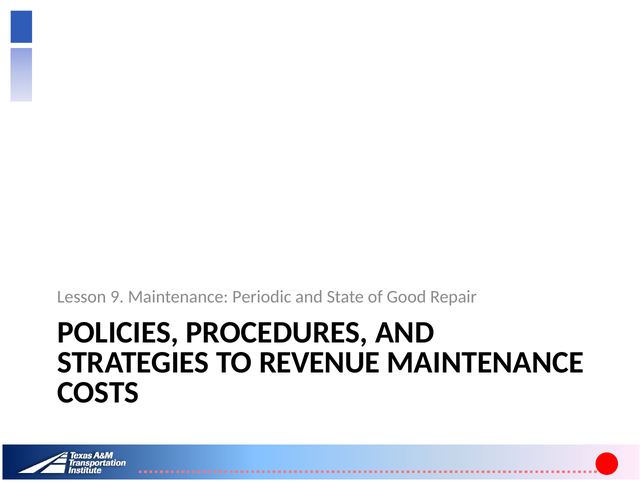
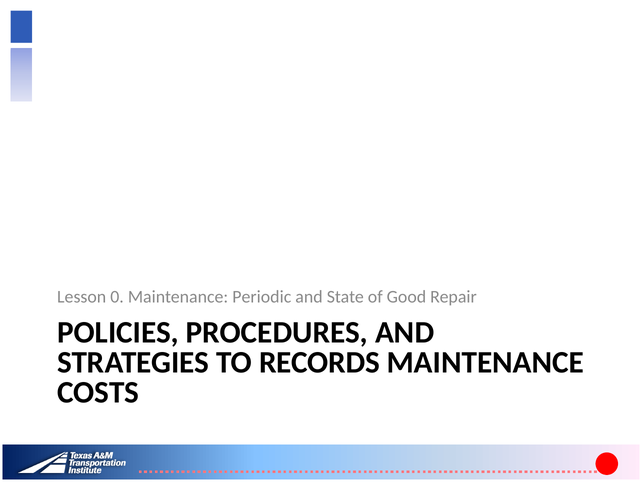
9: 9 -> 0
REVENUE: REVENUE -> RECORDS
